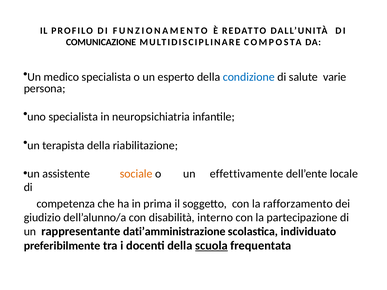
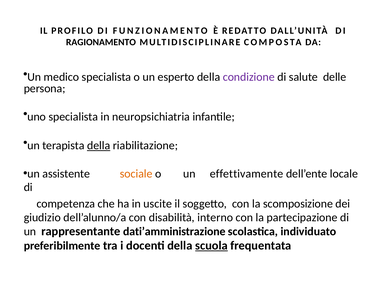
COMUNICAZIONE: COMUNICAZIONE -> RAGIONAMENTO
condizione colour: blue -> purple
varie: varie -> delle
della at (99, 146) underline: none -> present
prima: prima -> uscite
rafforzamento: rafforzamento -> scomposizione
